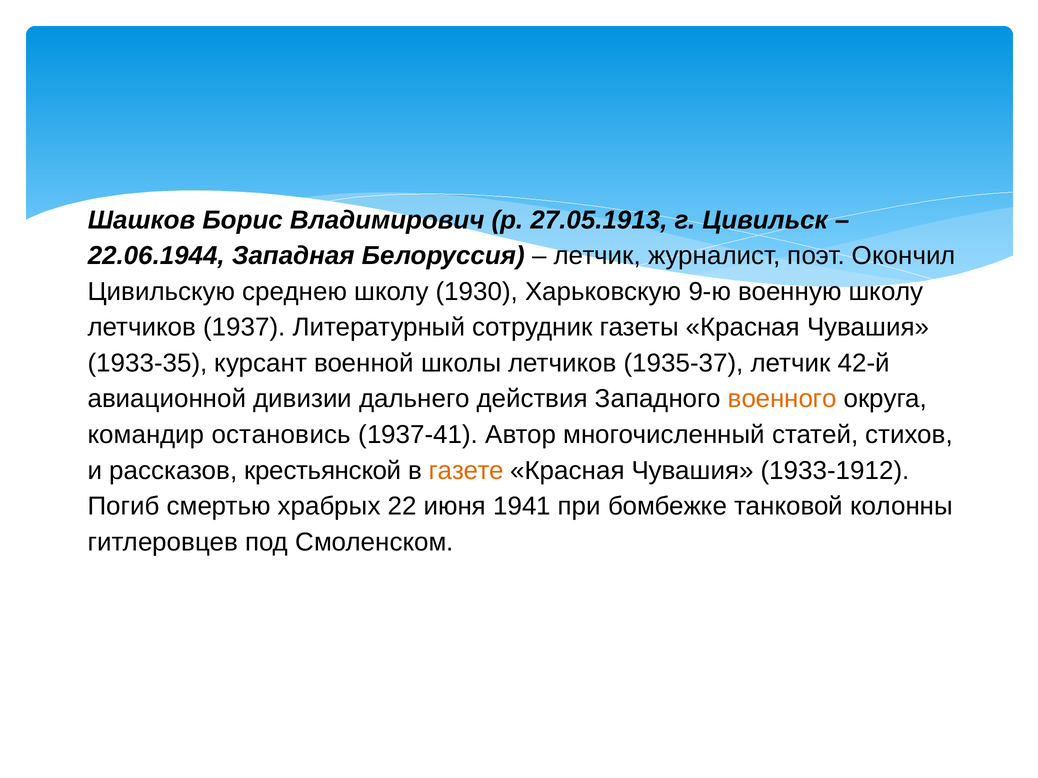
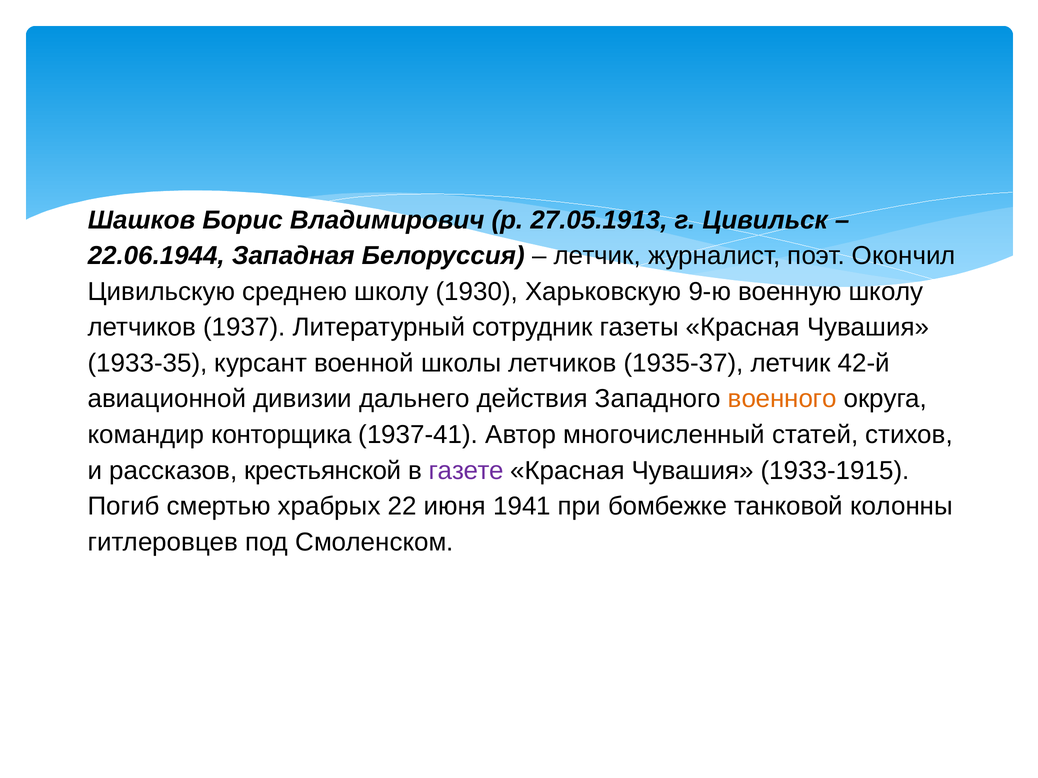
остановись: остановись -> конторщика
газете colour: orange -> purple
1933-1912: 1933-1912 -> 1933-1915
